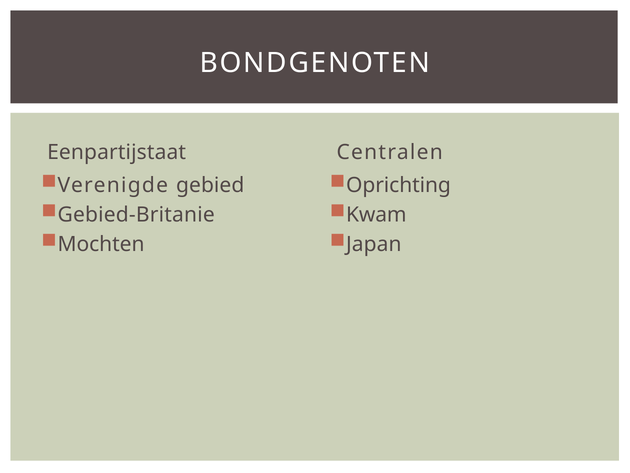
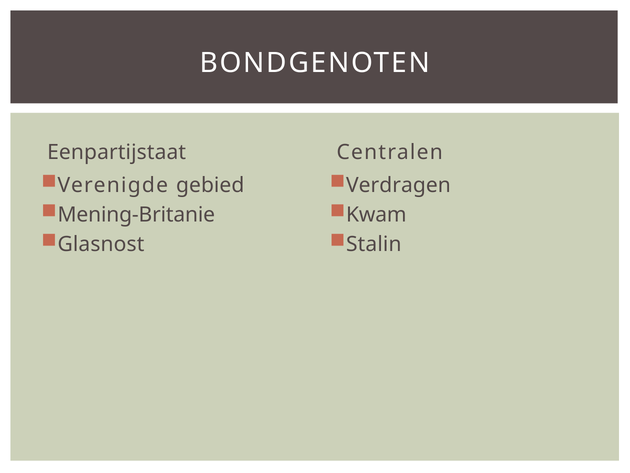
Oprichting: Oprichting -> Verdragen
Gebied-Britanie: Gebied-Britanie -> Mening-Britanie
Mochten: Mochten -> Glasnost
Japan: Japan -> Stalin
